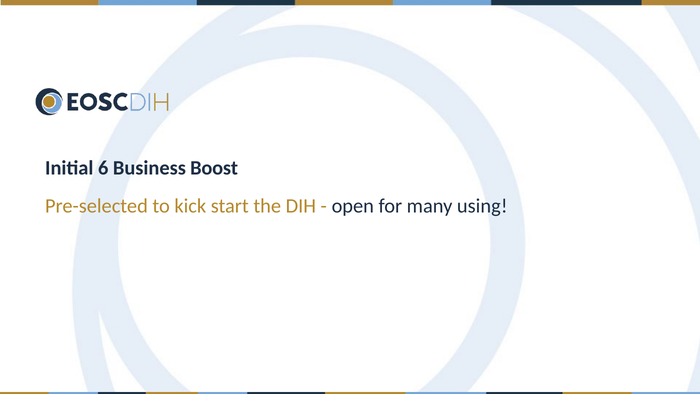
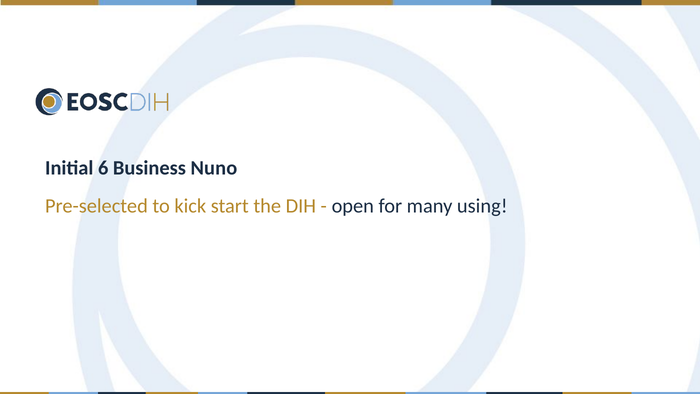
Boost: Boost -> Nuno
